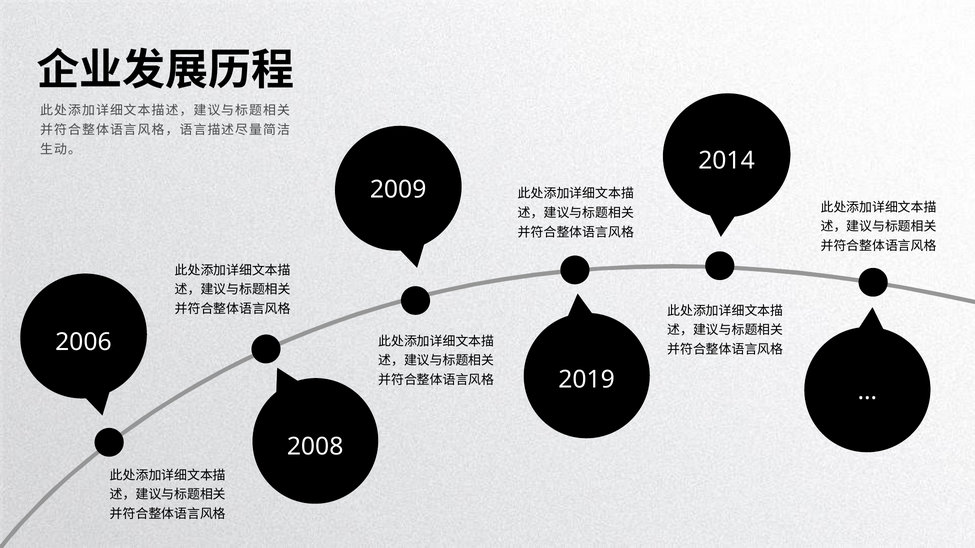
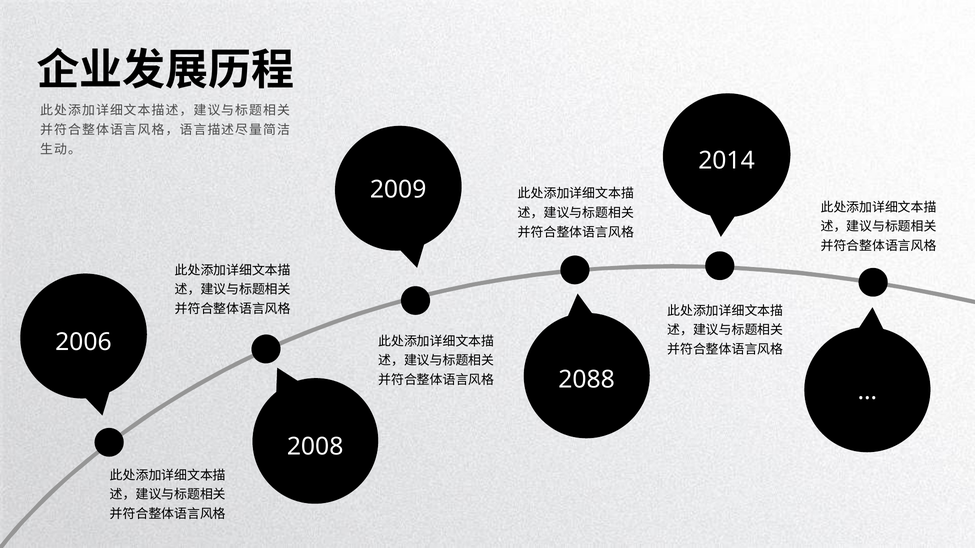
2019: 2019 -> 2088
